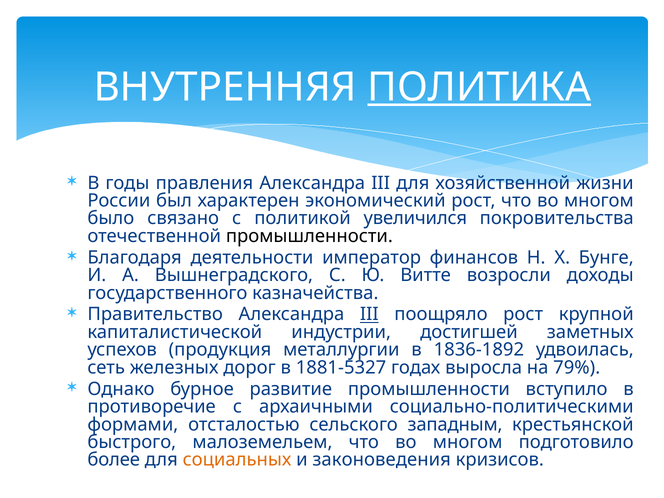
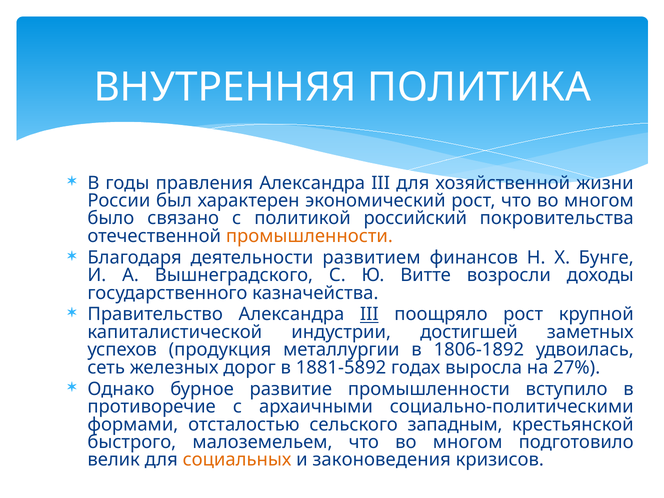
ПОЛИТИКА underline: present -> none
увеличился: увеличился -> российский
промышленности at (309, 236) colour: black -> orange
император: император -> развитием
1836-1892: 1836-1892 -> 1806-1892
1881-5327: 1881-5327 -> 1881-5892
79%: 79% -> 27%
более: более -> велик
